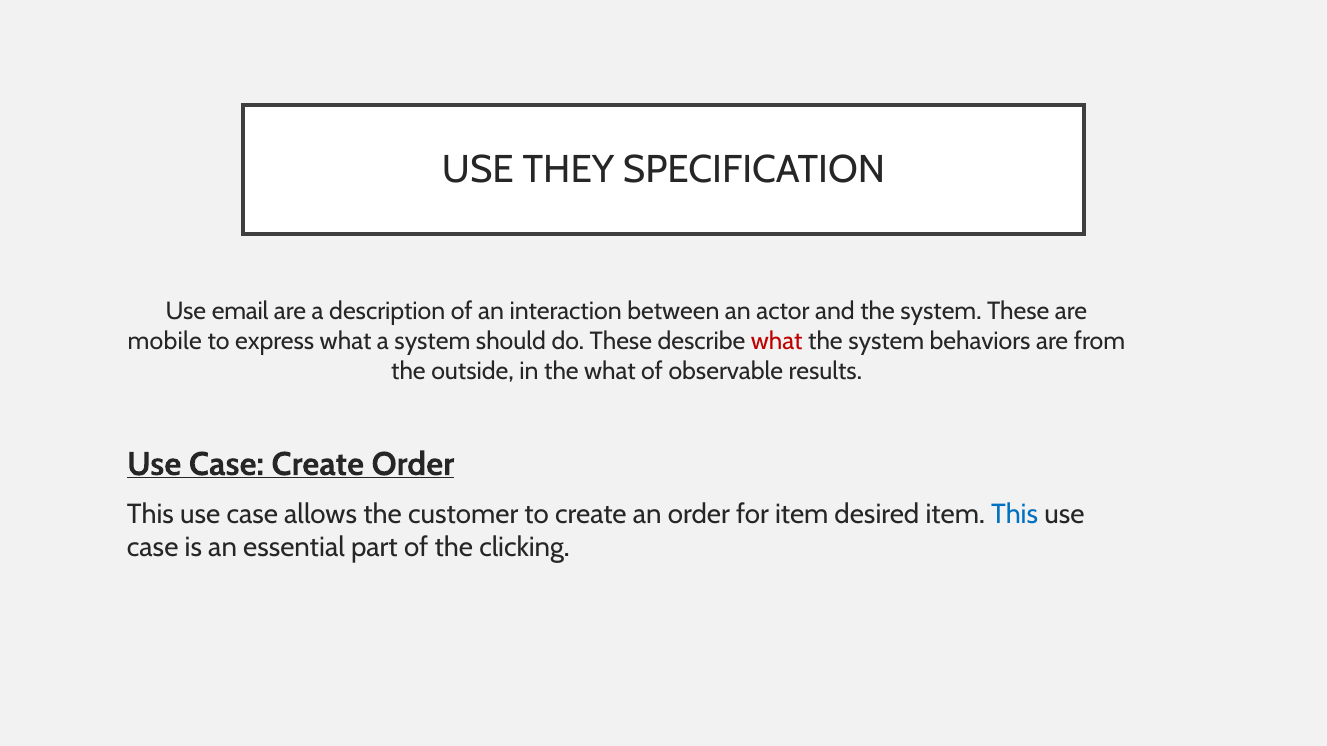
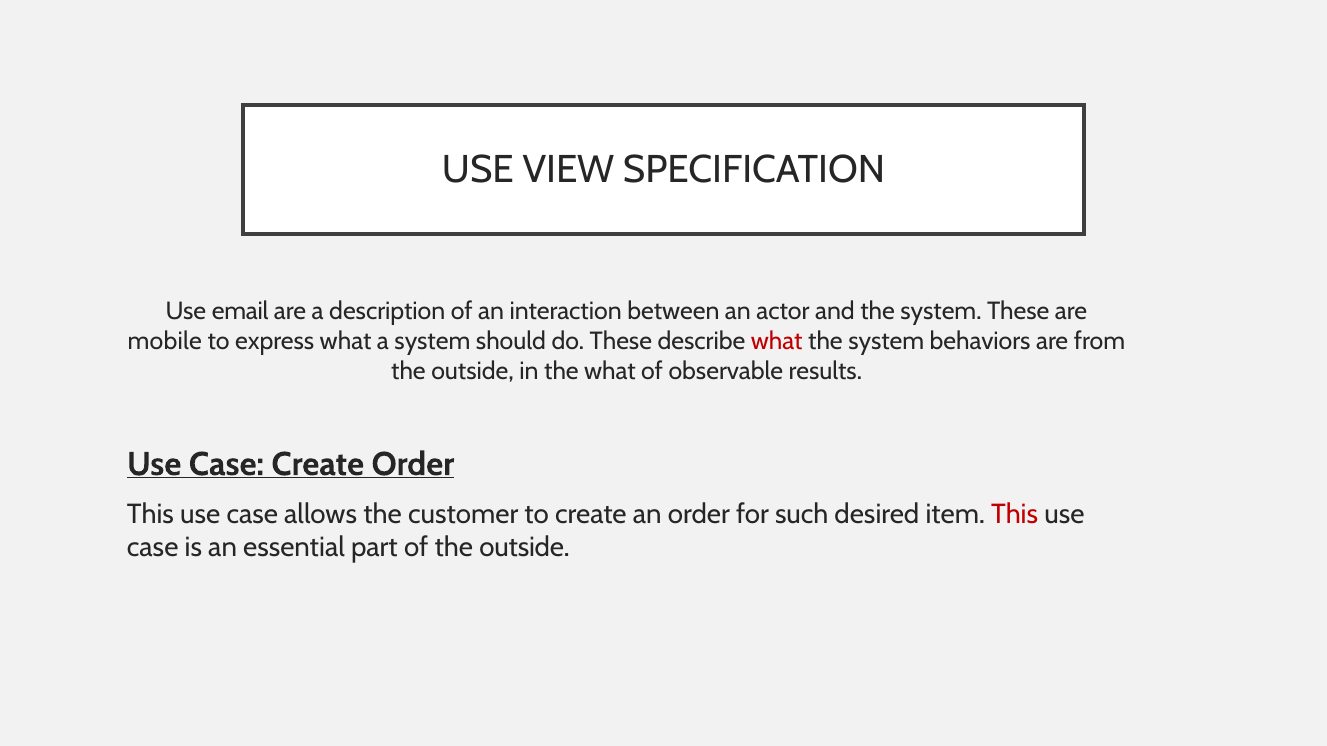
THEY: THEY -> VIEW
for item: item -> such
This at (1015, 514) colour: blue -> red
of the clicking: clicking -> outside
